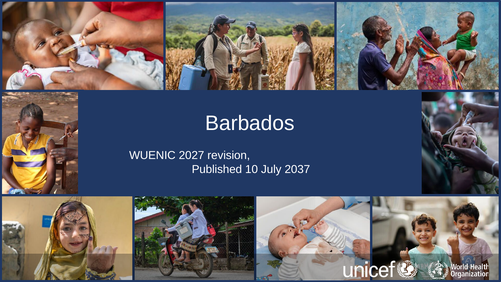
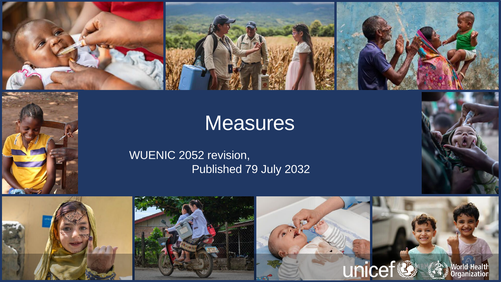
Barbados: Barbados -> Measures
2027: 2027 -> 2052
10: 10 -> 79
2037: 2037 -> 2032
